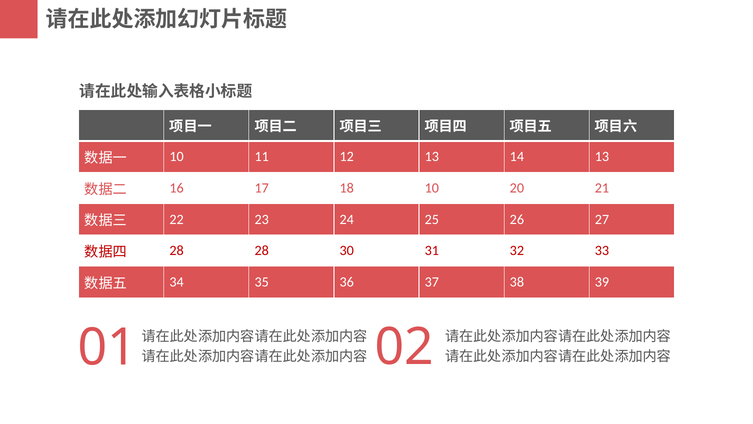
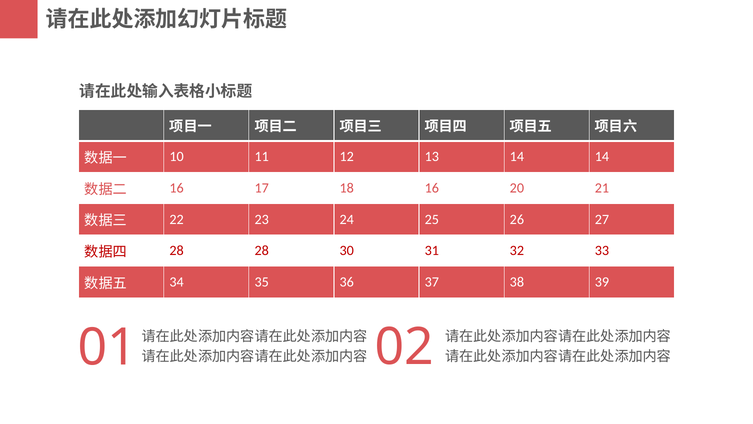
14 13: 13 -> 14
18 10: 10 -> 16
